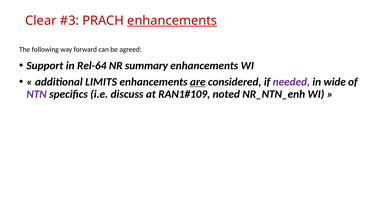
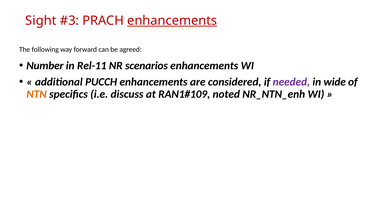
Clear: Clear -> Sight
Support: Support -> Number
Rel-64: Rel-64 -> Rel-11
summary: summary -> scenarios
LIMITS: LIMITS -> PUCCH
are underline: present -> none
NTN colour: purple -> orange
